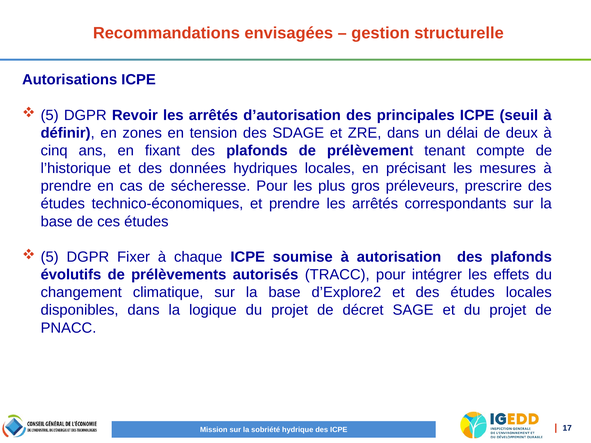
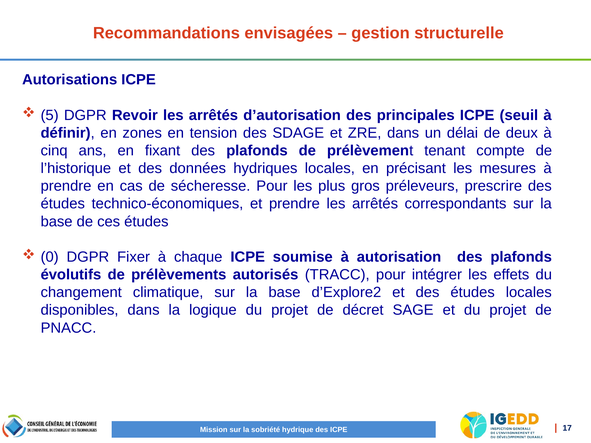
5 at (50, 257): 5 -> 0
